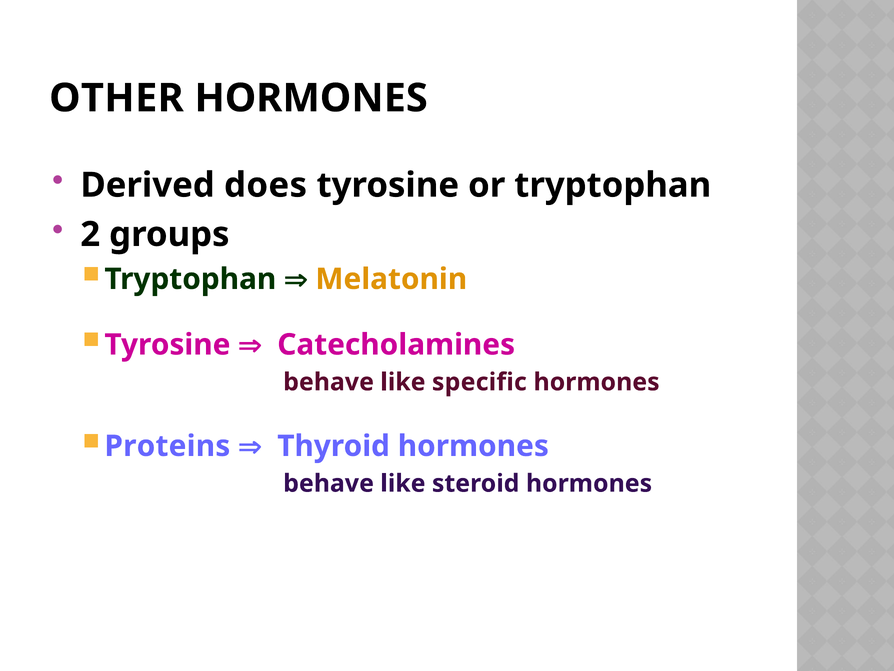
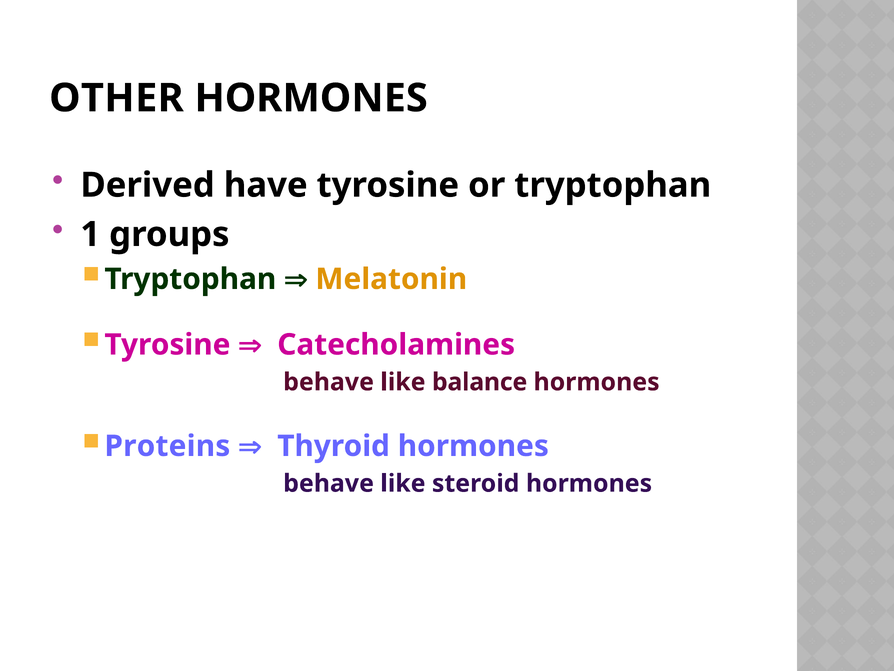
does: does -> have
2: 2 -> 1
specific: specific -> balance
